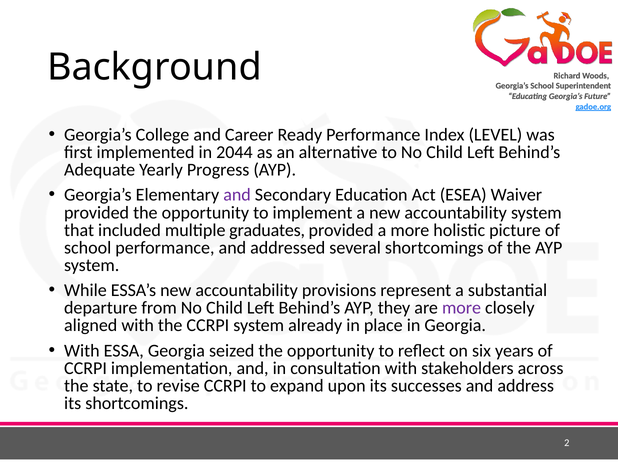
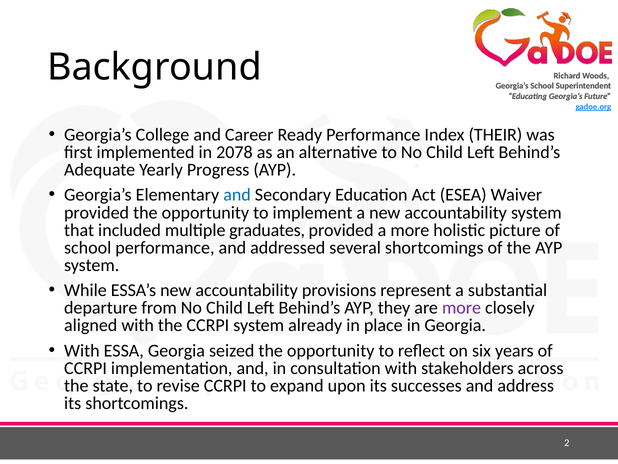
LEVEL: LEVEL -> THEIR
2044: 2044 -> 2078
and at (237, 195) colour: purple -> blue
